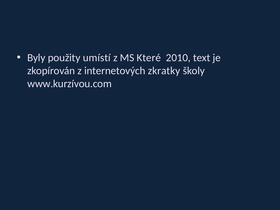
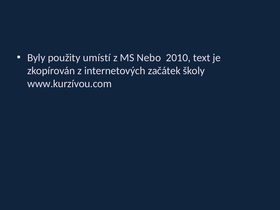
Které: Které -> Nebo
zkratky: zkratky -> začátek
